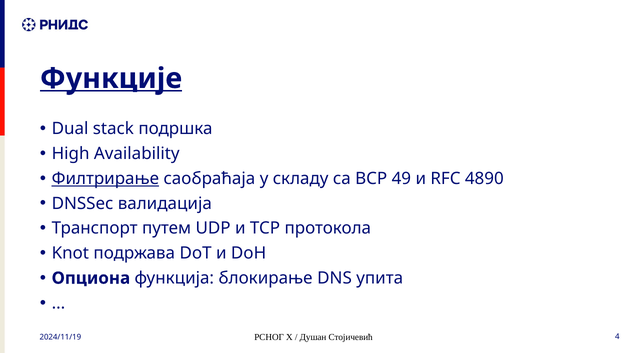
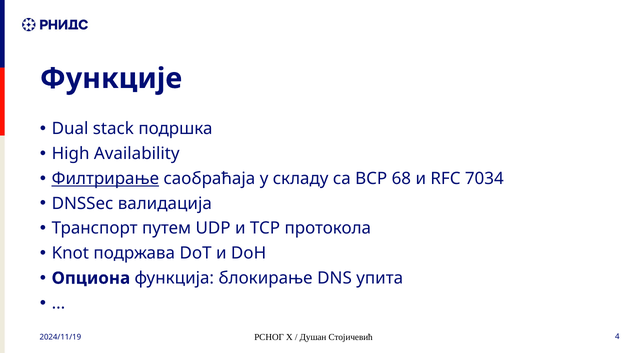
Функције underline: present -> none
49: 49 -> 68
4890: 4890 -> 7034
